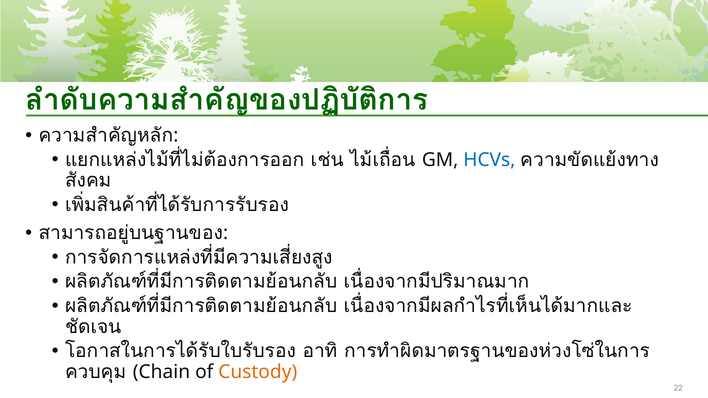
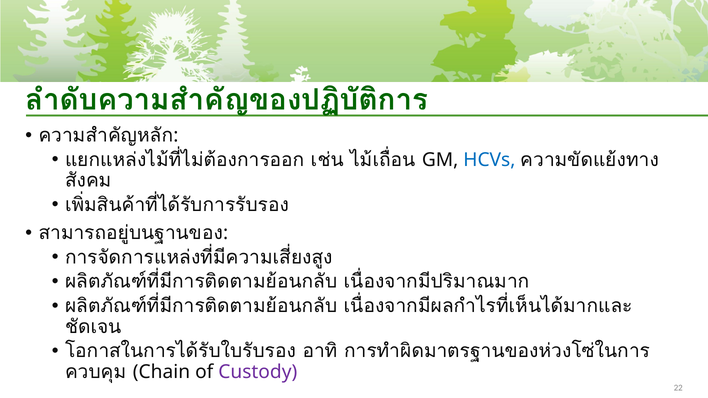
Custody colour: orange -> purple
